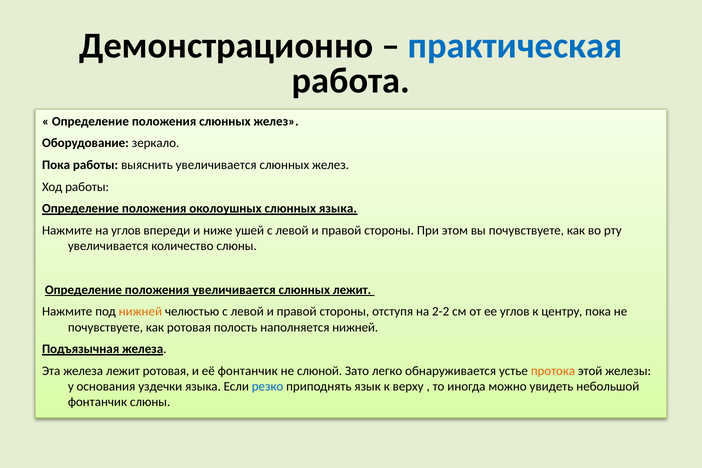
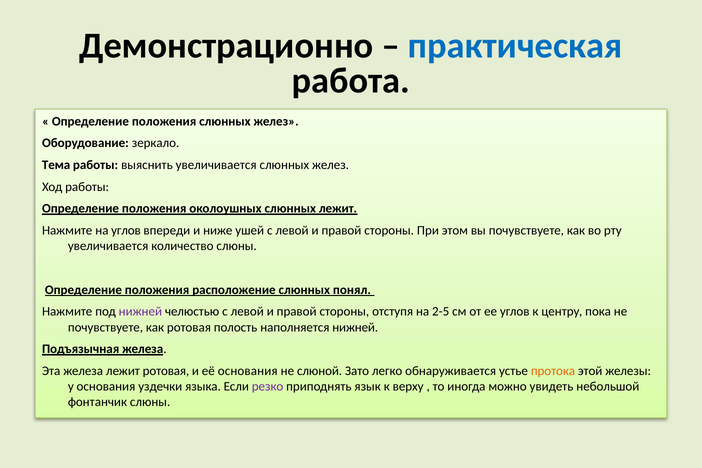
Пока at (56, 165): Пока -> Тема
слюнных языка: языка -> лежит
положения увеличивается: увеличивается -> расположение
слюнных лежит: лежит -> понял
нижней at (140, 312) colour: orange -> purple
2-2: 2-2 -> 2-5
её фонтанчик: фонтанчик -> основания
резко colour: blue -> purple
